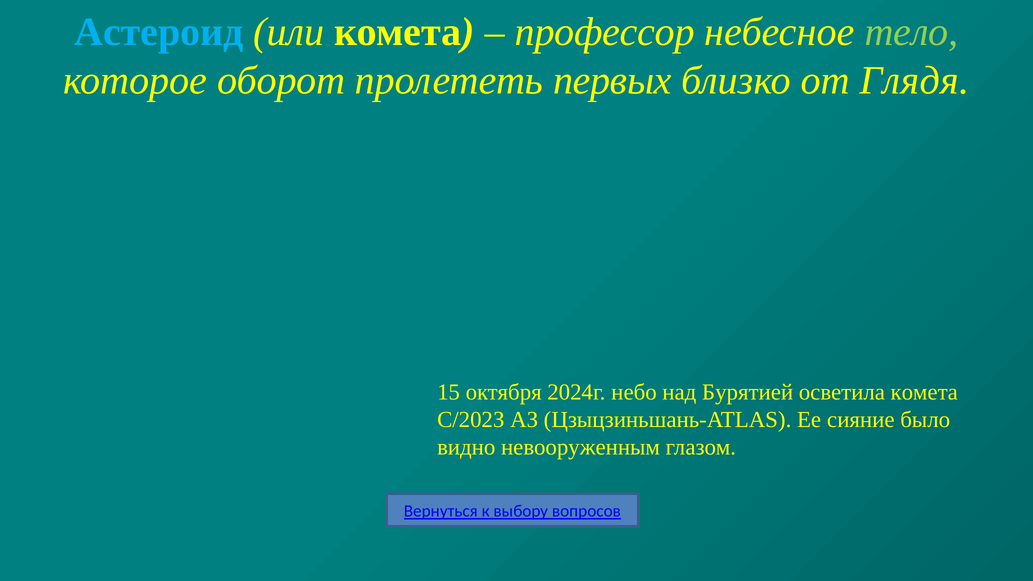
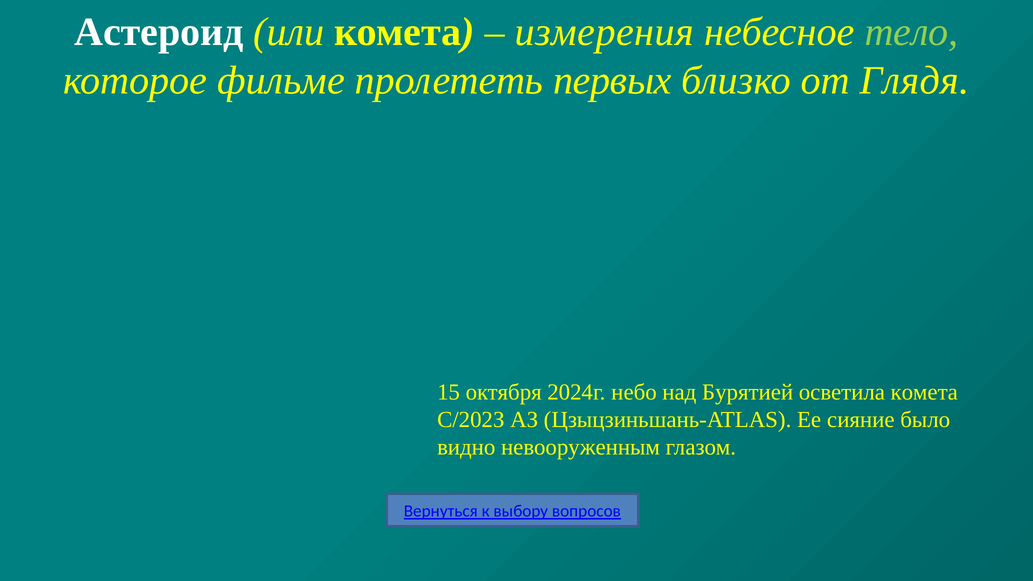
Астероид colour: light blue -> white
профессор: профессор -> измерения
оборот: оборот -> фильме
